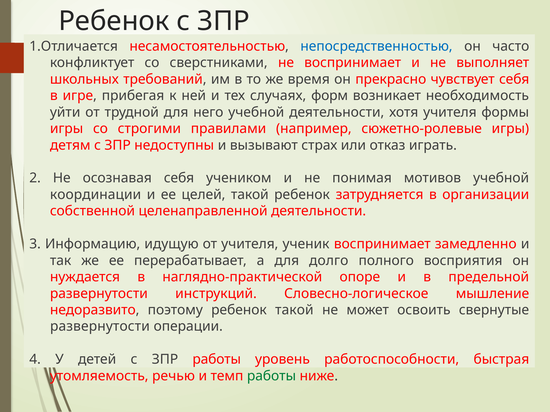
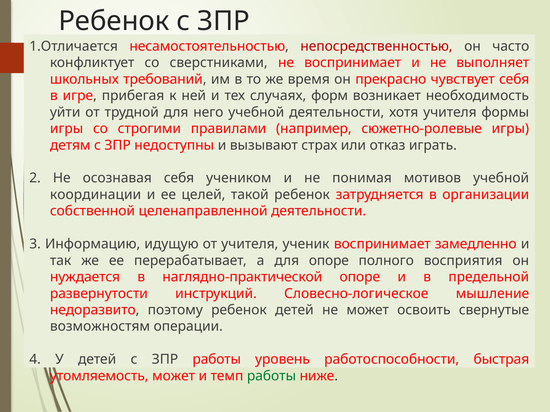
непосредственностью colour: blue -> red
для долго: долго -> опоре
ребенок такой: такой -> детей
развернутости at (100, 327): развернутости -> возможностям
утомляемость речью: речью -> может
